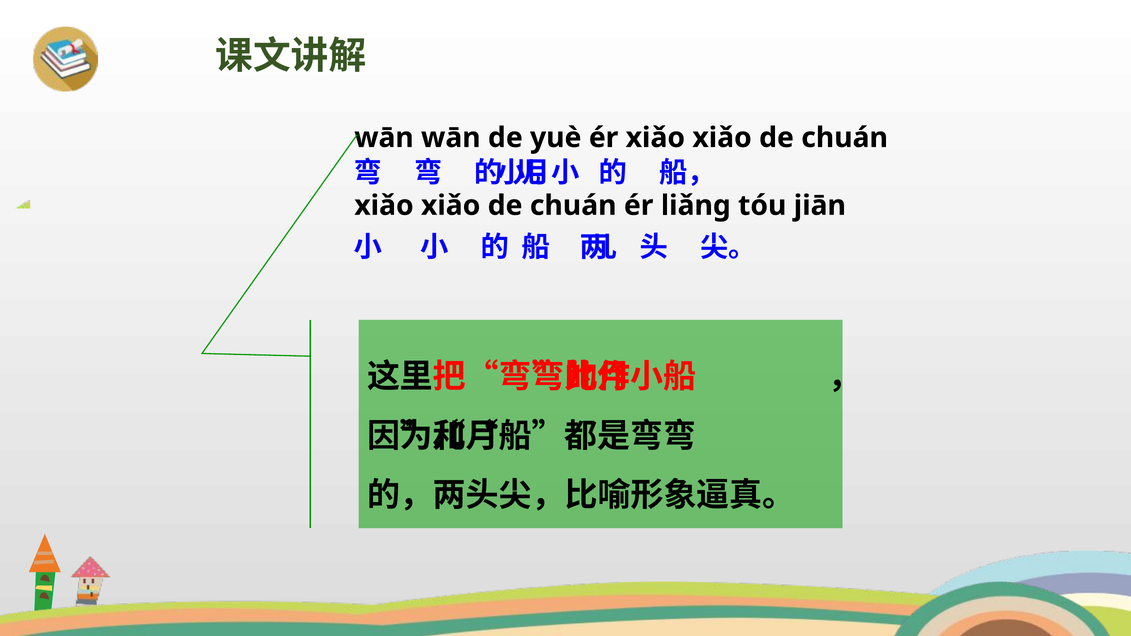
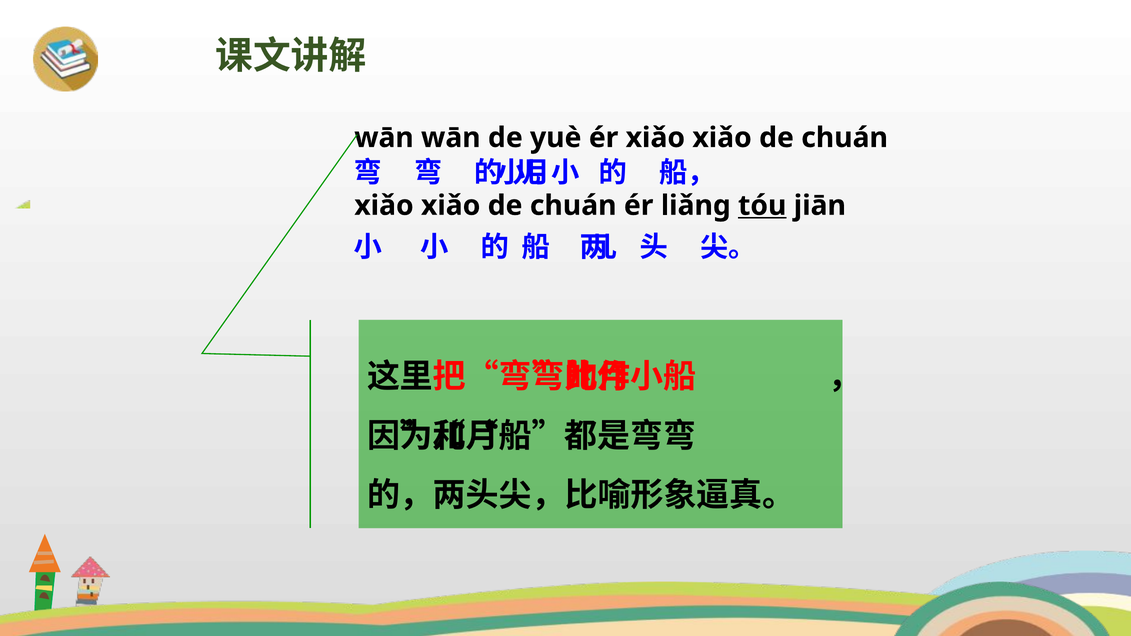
tóu underline: none -> present
